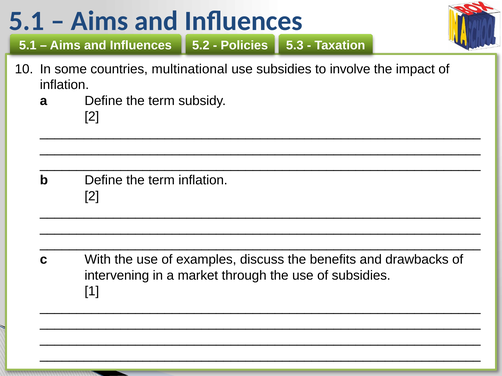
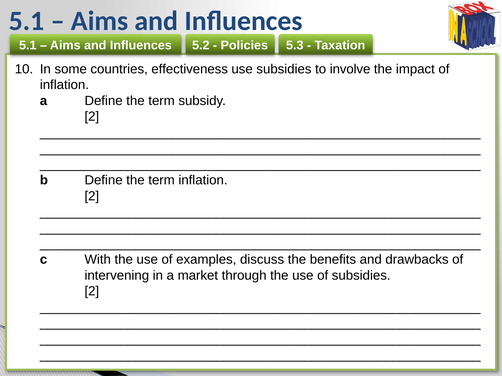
multinational: multinational -> effectiveness
1 at (92, 292): 1 -> 2
